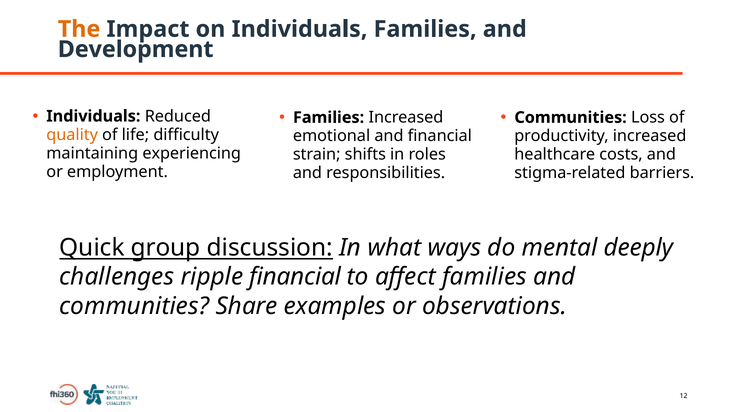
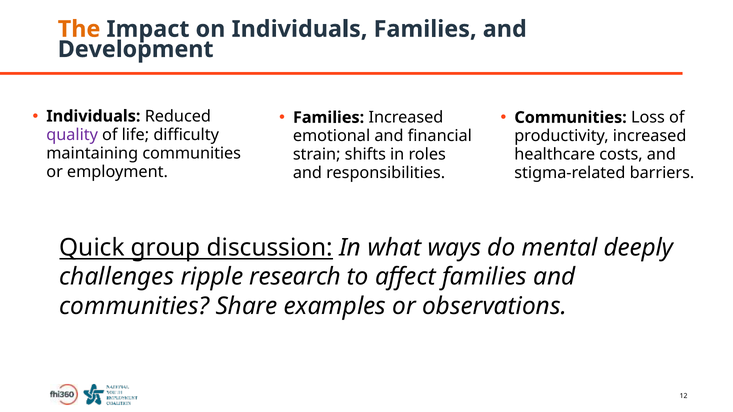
quality colour: orange -> purple
maintaining experiencing: experiencing -> communities
ripple financial: financial -> research
